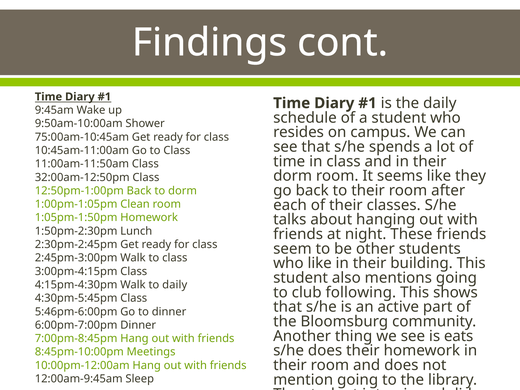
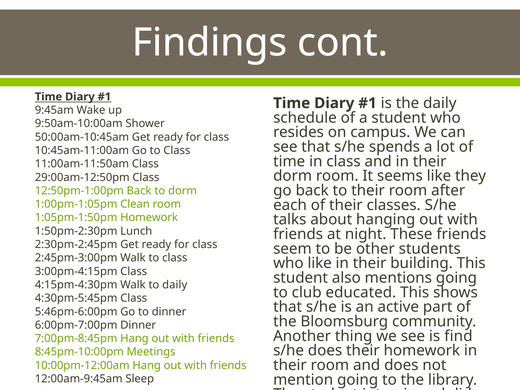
75:00am-10:45am: 75:00am-10:45am -> 50:00am-10:45am
32:00am-12:50pm: 32:00am-12:50pm -> 29:00am-12:50pm
following: following -> educated
eats: eats -> find
